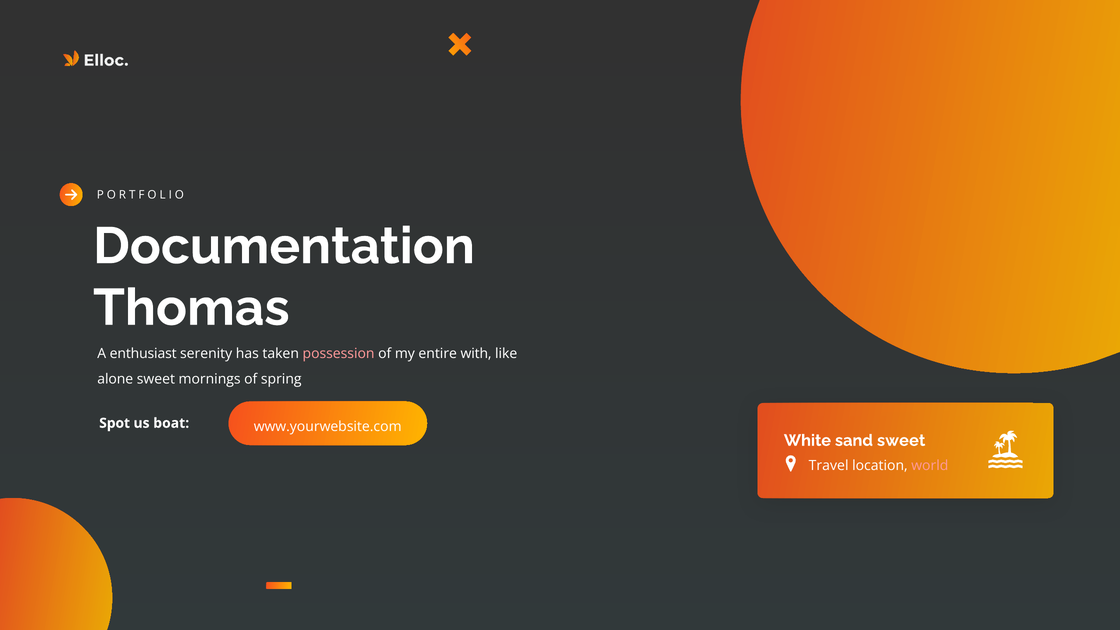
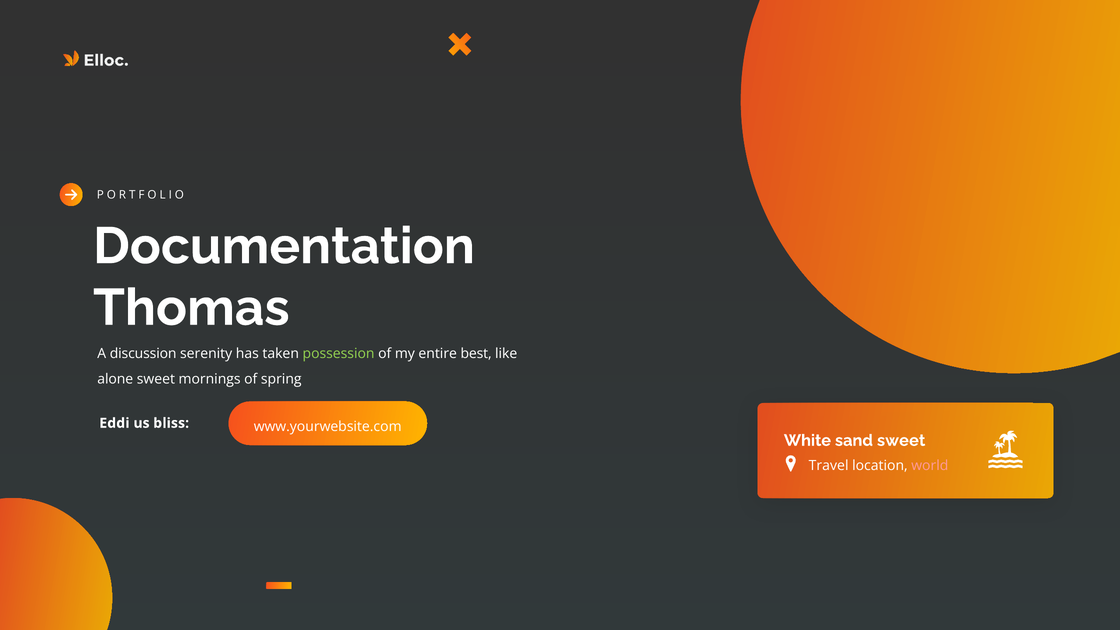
enthusiast: enthusiast -> discussion
possession colour: pink -> light green
with: with -> best
Spot: Spot -> Eddi
boat: boat -> bliss
